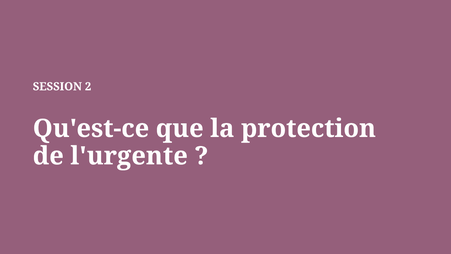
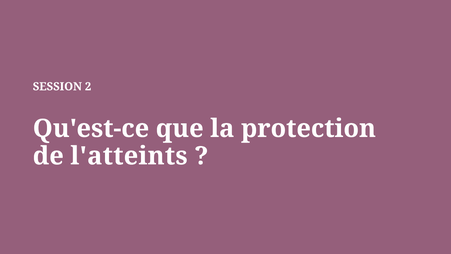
l'urgente: l'urgente -> l'atteints
